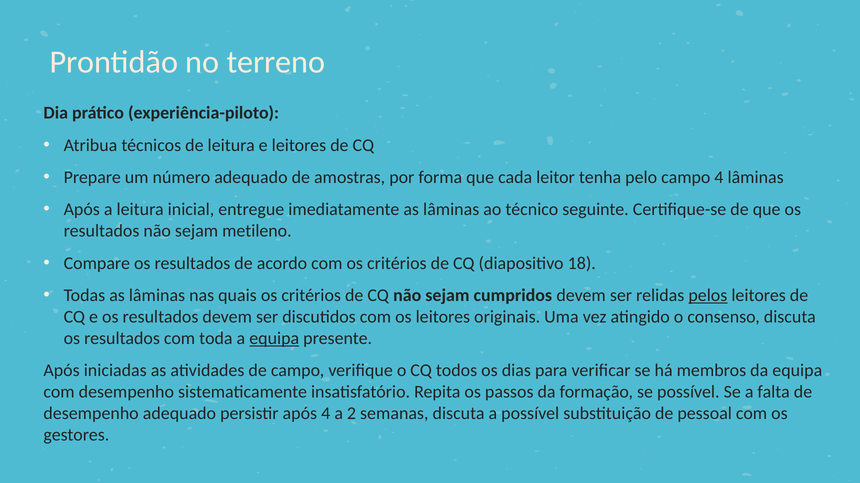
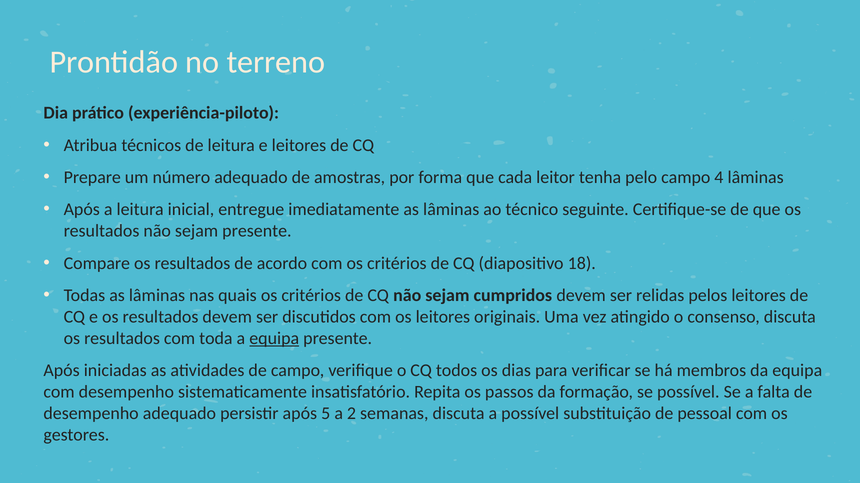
sejam metileno: metileno -> presente
pelos underline: present -> none
após 4: 4 -> 5
